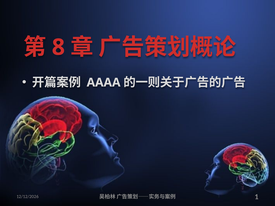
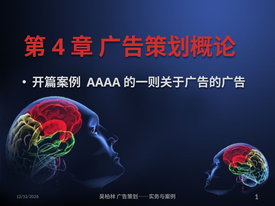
8: 8 -> 4
